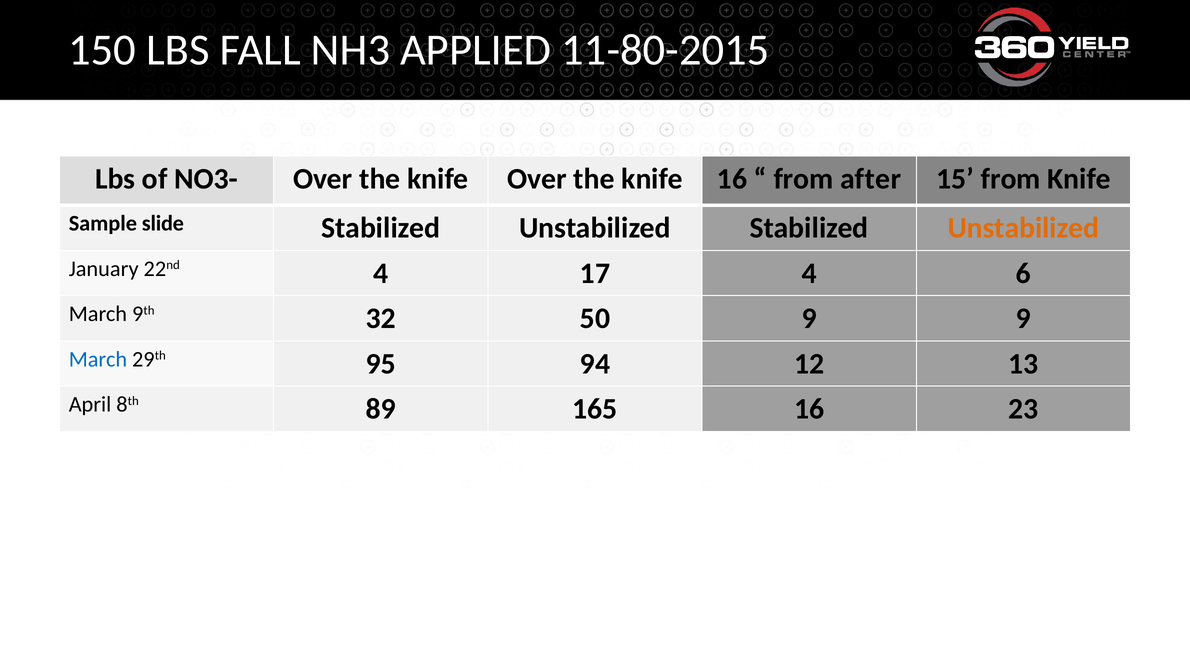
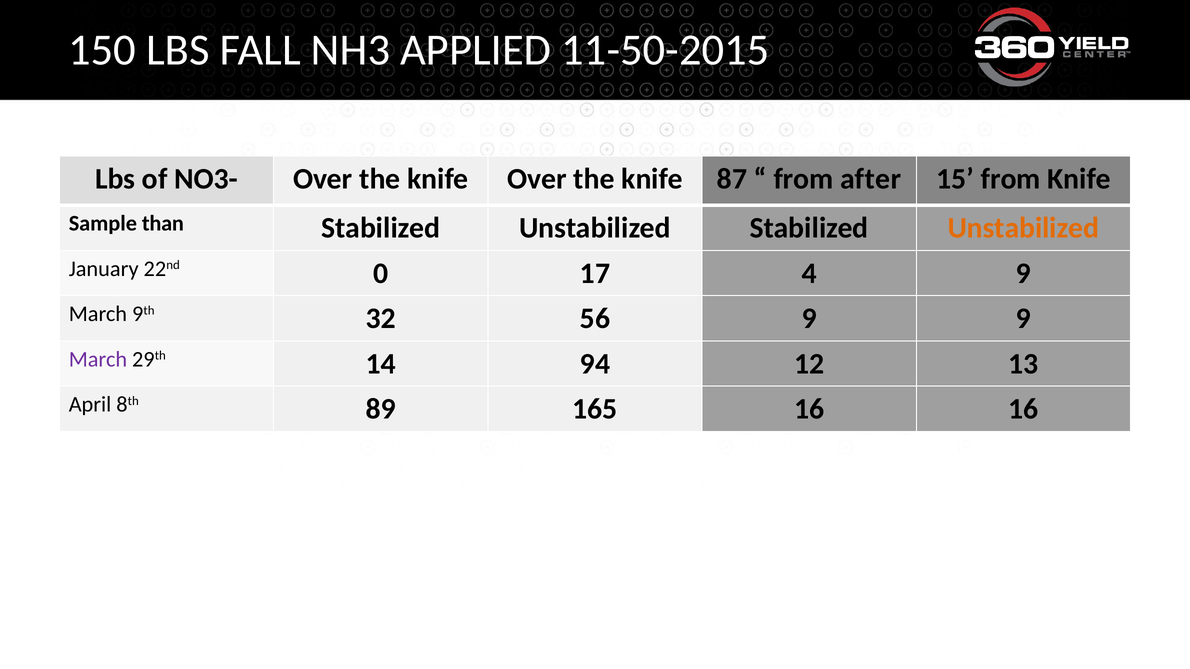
11-80-2015: 11-80-2015 -> 11-50-2015
knife 16: 16 -> 87
slide: slide -> than
22nd 4: 4 -> 0
4 6: 6 -> 9
50: 50 -> 56
March at (98, 359) colour: blue -> purple
95: 95 -> 14
16 23: 23 -> 16
